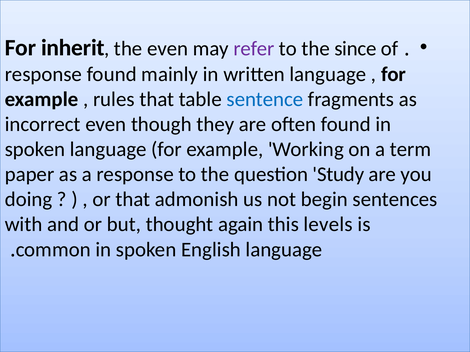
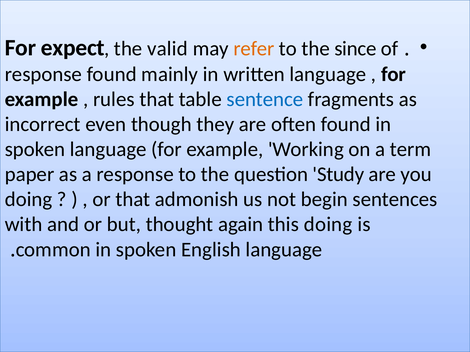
inherit: inherit -> expect
the even: even -> valid
refer colour: purple -> orange
this levels: levels -> doing
